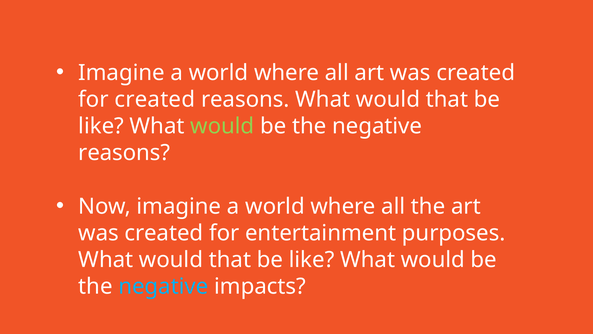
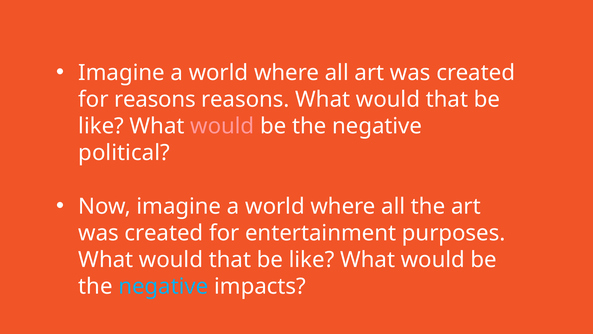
for created: created -> reasons
would at (222, 126) colour: light green -> pink
reasons at (124, 153): reasons -> political
